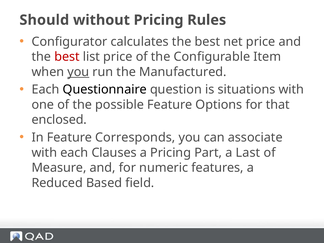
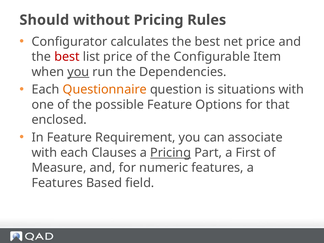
Manufactured: Manufactured -> Dependencies
Questionnaire colour: black -> orange
Corresponds: Corresponds -> Requirement
Pricing at (171, 153) underline: none -> present
Last: Last -> First
Reduced at (57, 183): Reduced -> Features
